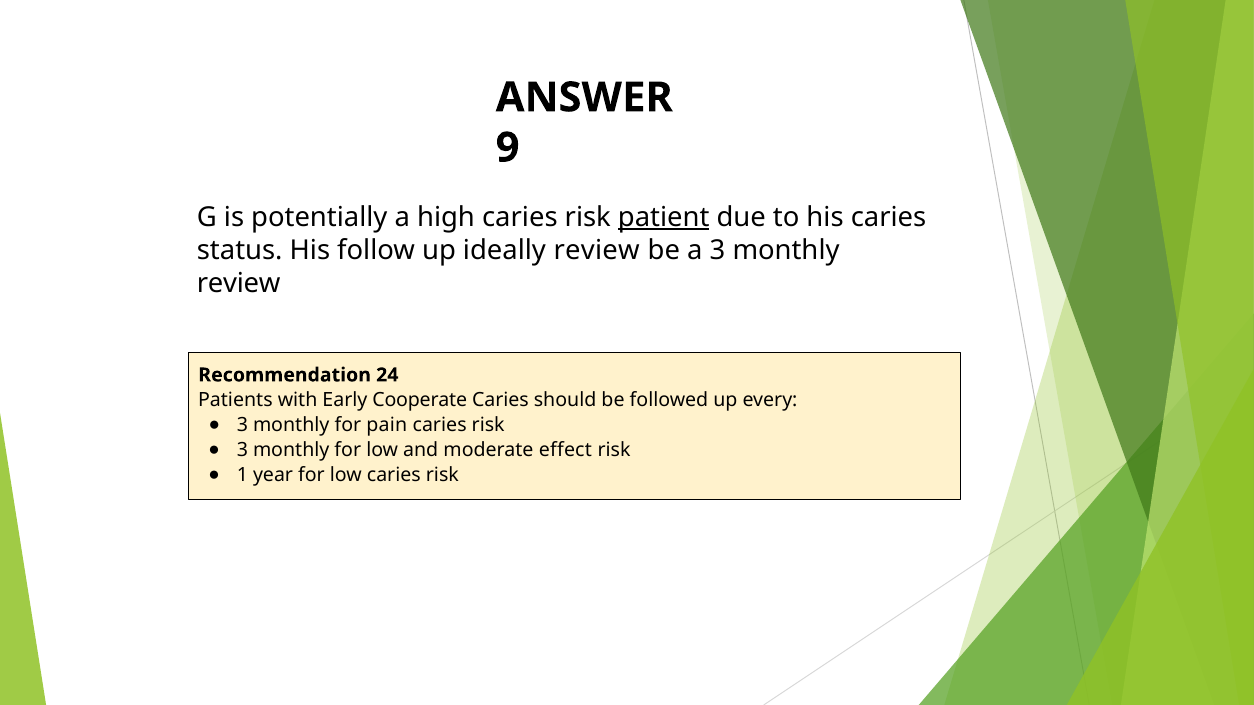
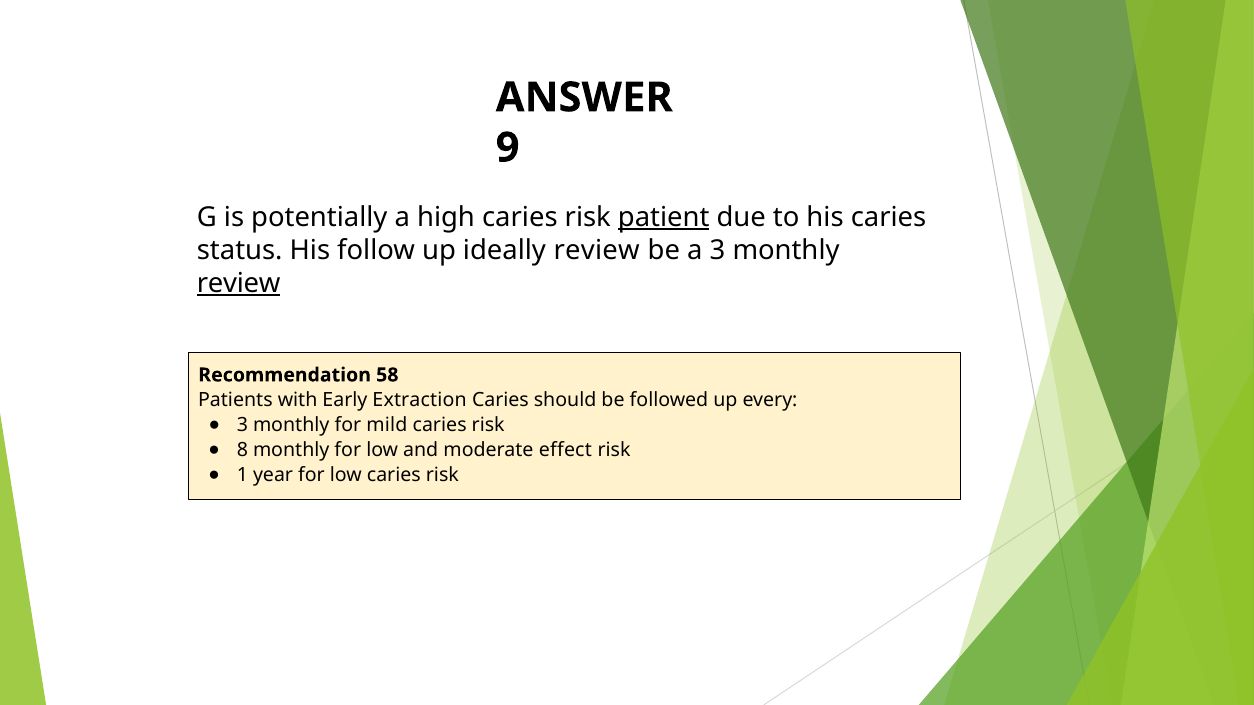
review at (239, 283) underline: none -> present
24: 24 -> 58
Cooperate: Cooperate -> Extraction
pain: pain -> mild
3 at (242, 451): 3 -> 8
